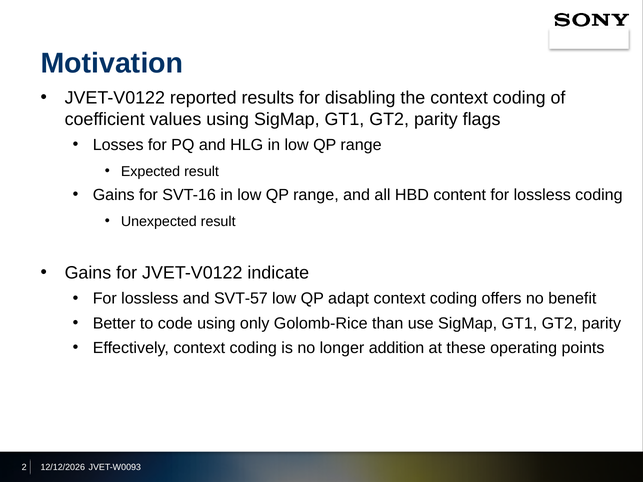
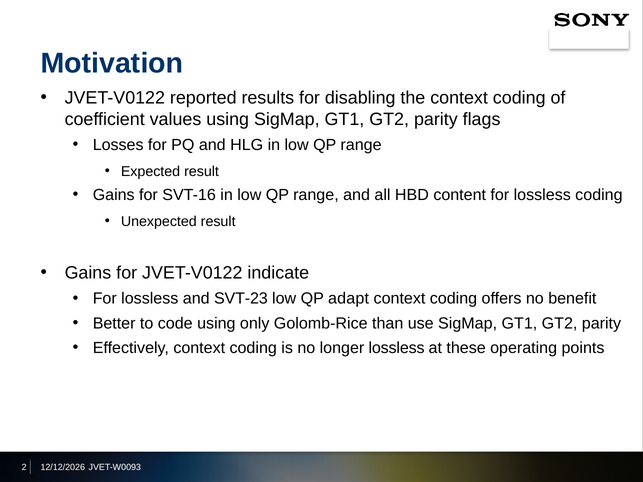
SVT-57: SVT-57 -> SVT-23
longer addition: addition -> lossless
